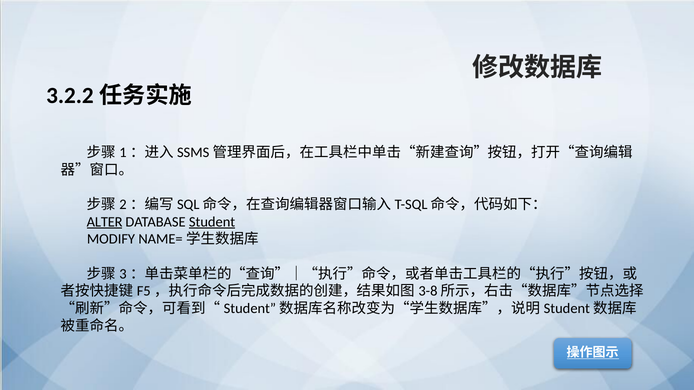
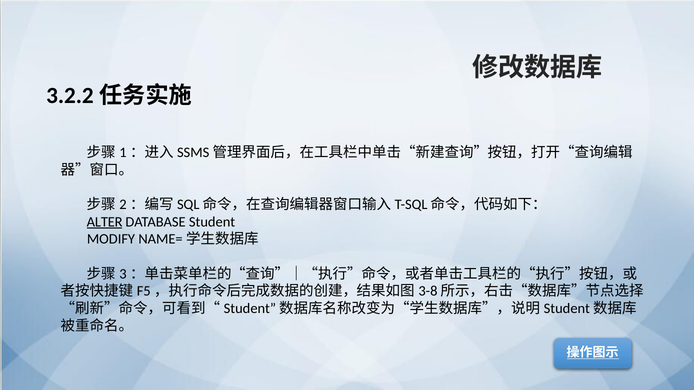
Student underline: present -> none
